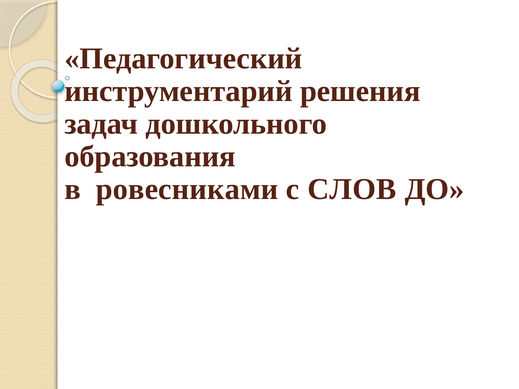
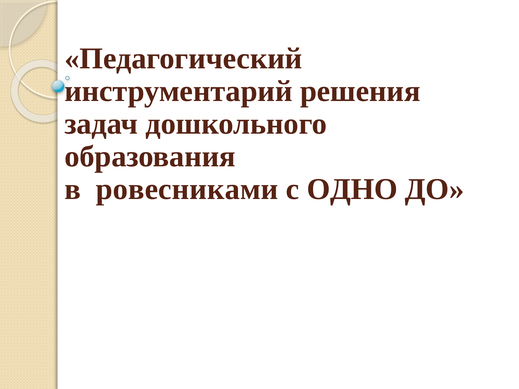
СЛОВ: СЛОВ -> ОДНО
